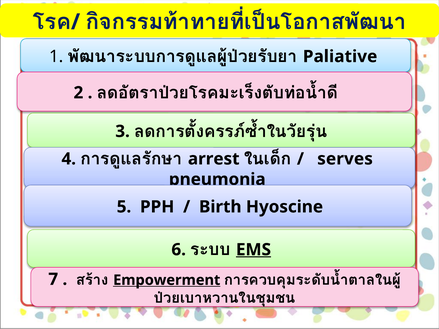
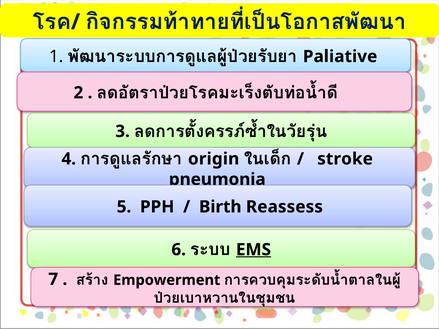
arrest: arrest -> origin
serves: serves -> stroke
Hyoscine: Hyoscine -> Reassess
Empowerment underline: present -> none
